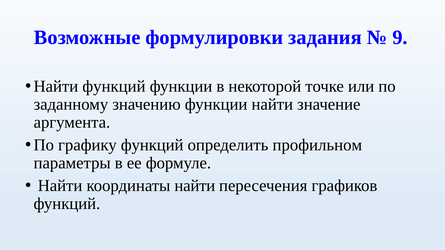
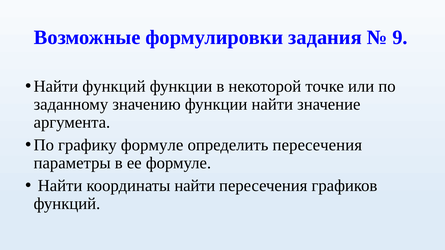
графику функций: функций -> формуле
определить профильном: профильном -> пересечения
